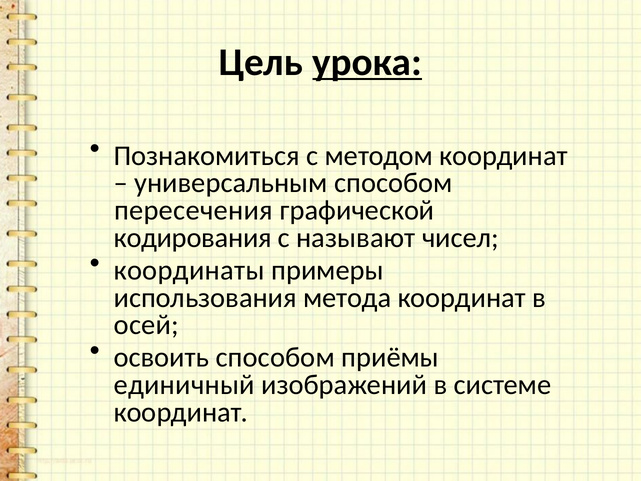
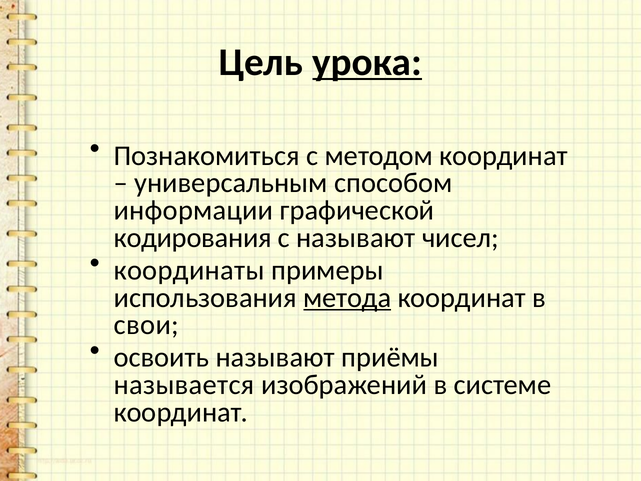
пересечения: пересечения -> информации
метода underline: none -> present
осей: осей -> свои
освоить способом: способом -> называют
единичный: единичный -> называется
